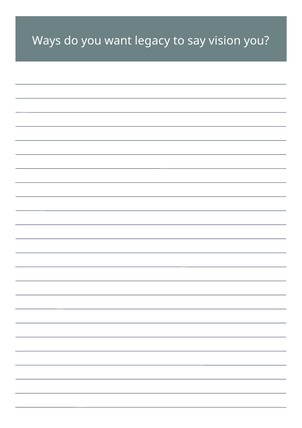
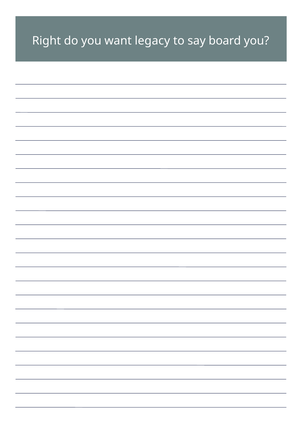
Ways: Ways -> Right
vision: vision -> board
